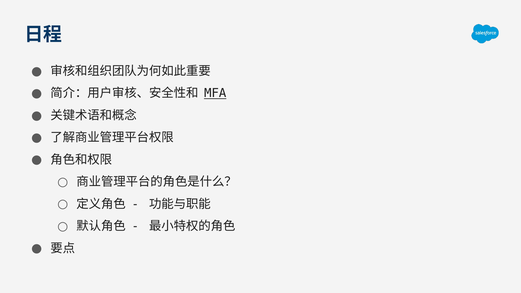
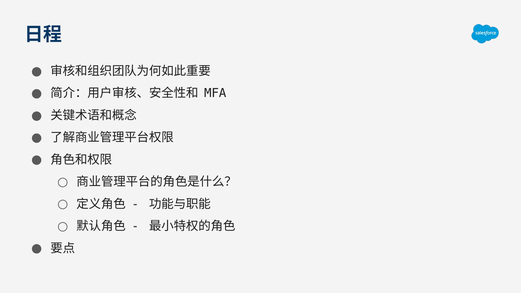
MFA underline: present -> none
